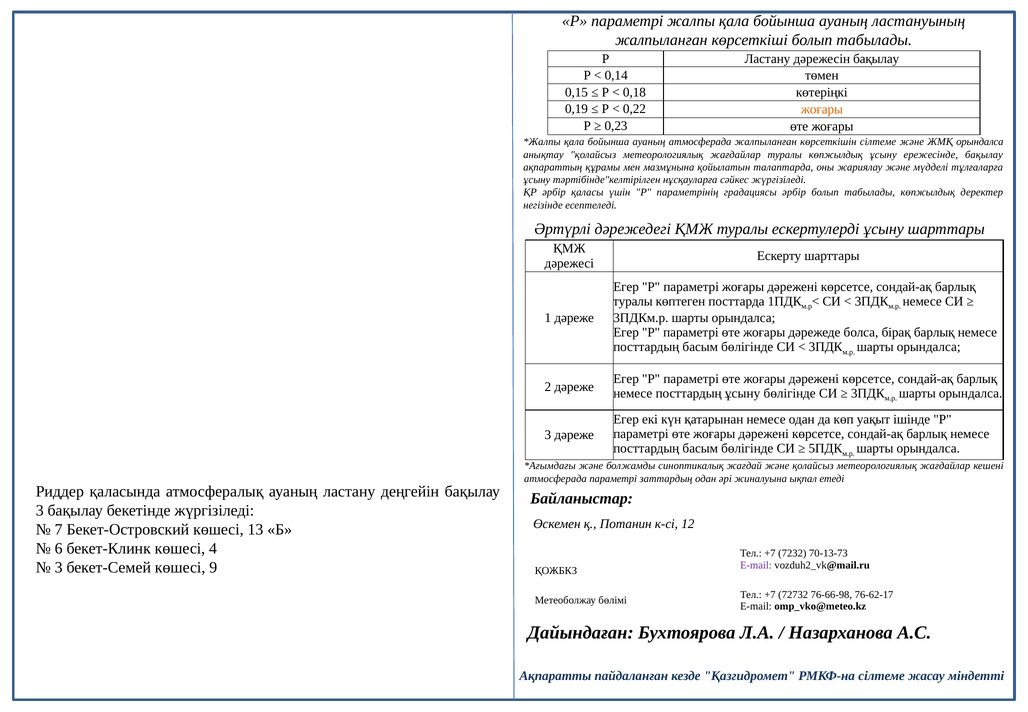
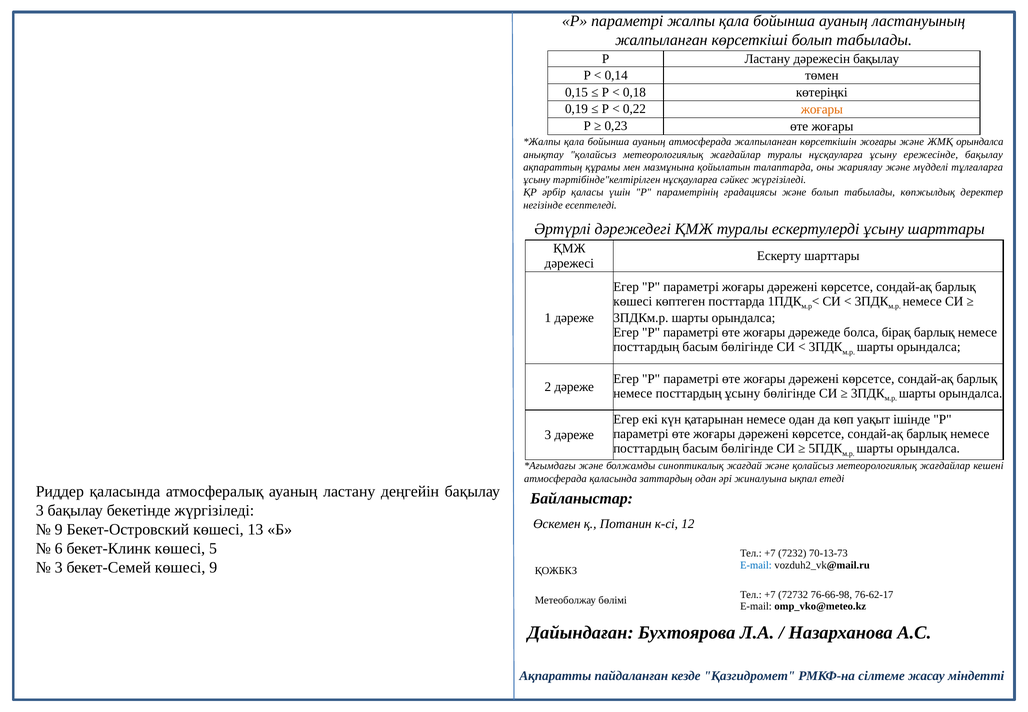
көрсеткішін сілтеме: сілтеме -> жоғары
туралы көпжылдық: көпжылдық -> нұсқауларға
градациясы әрбір: әрбір -> және
туралы at (633, 301): туралы -> көшесі
атмосферада параметрі: параметрі -> қаласында
7 at (59, 529): 7 -> 9
4: 4 -> 5
E-mail at (756, 565) colour: purple -> blue
